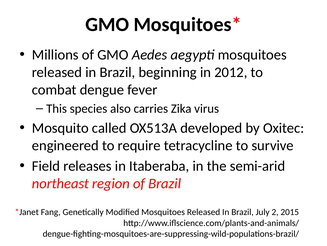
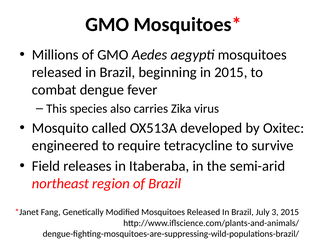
in 2012: 2012 -> 2015
2: 2 -> 3
